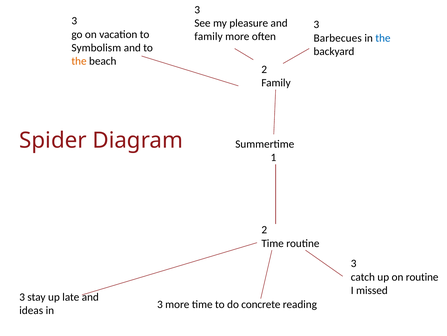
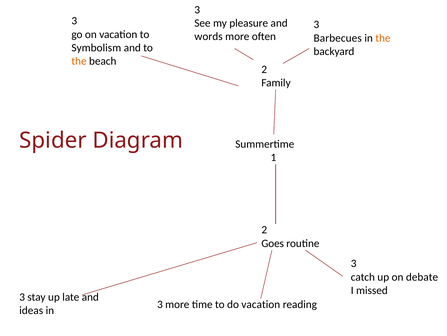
family at (209, 36): family -> words
the at (383, 38) colour: blue -> orange
Time at (273, 243): Time -> Goes
on routine: routine -> debate
do concrete: concrete -> vacation
